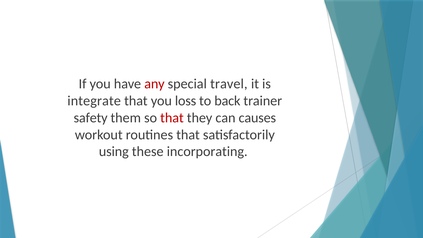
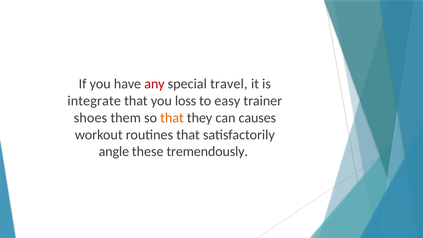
back: back -> easy
safety: safety -> shoes
that at (172, 118) colour: red -> orange
using: using -> angle
incorporating: incorporating -> tremendously
